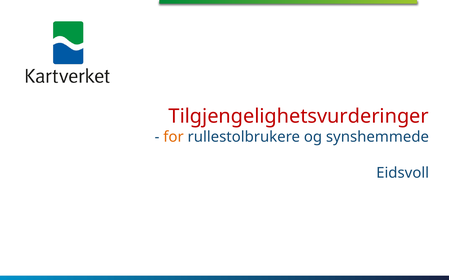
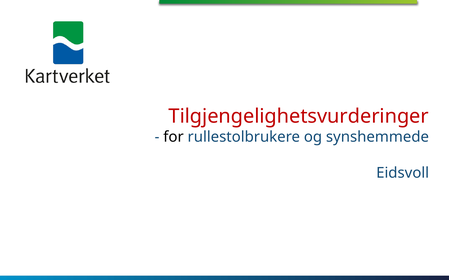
for colour: orange -> black
